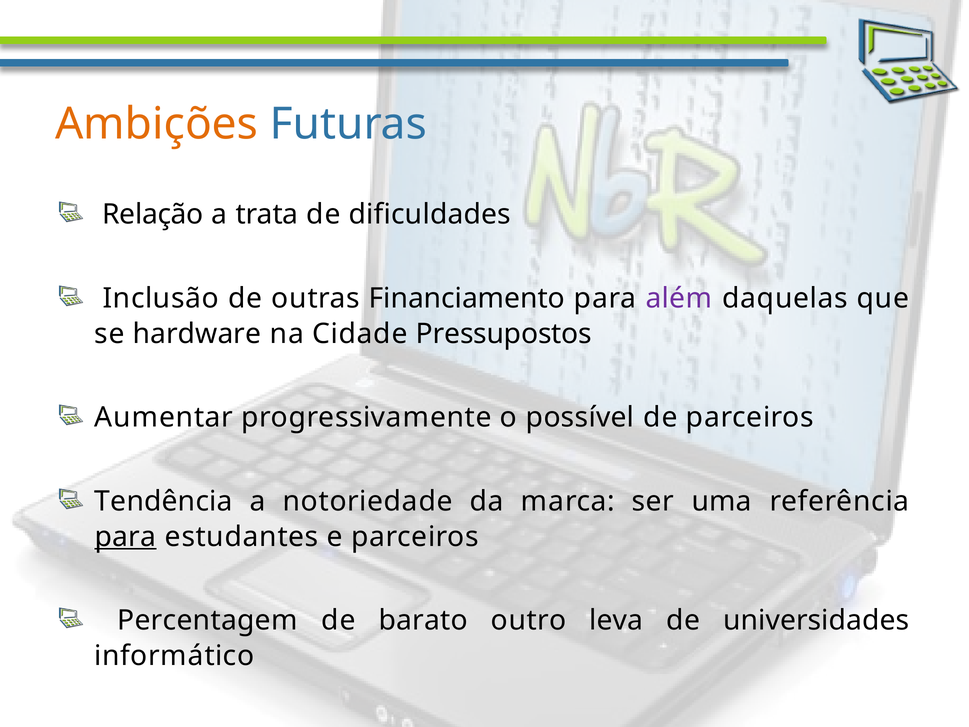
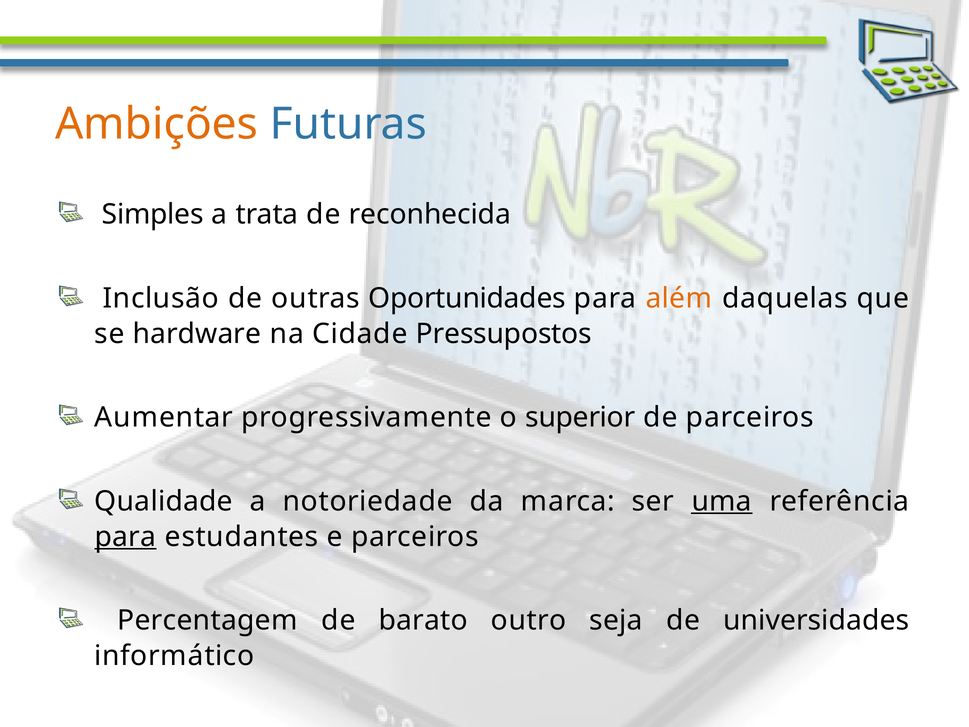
Relação: Relação -> Simples
dificuldades: dificuldades -> reconhecida
Financiamento: Financiamento -> Oportunidades
além colour: purple -> orange
possível: possível -> superior
Tendência: Tendência -> Qualidade
uma underline: none -> present
leva: leva -> seja
